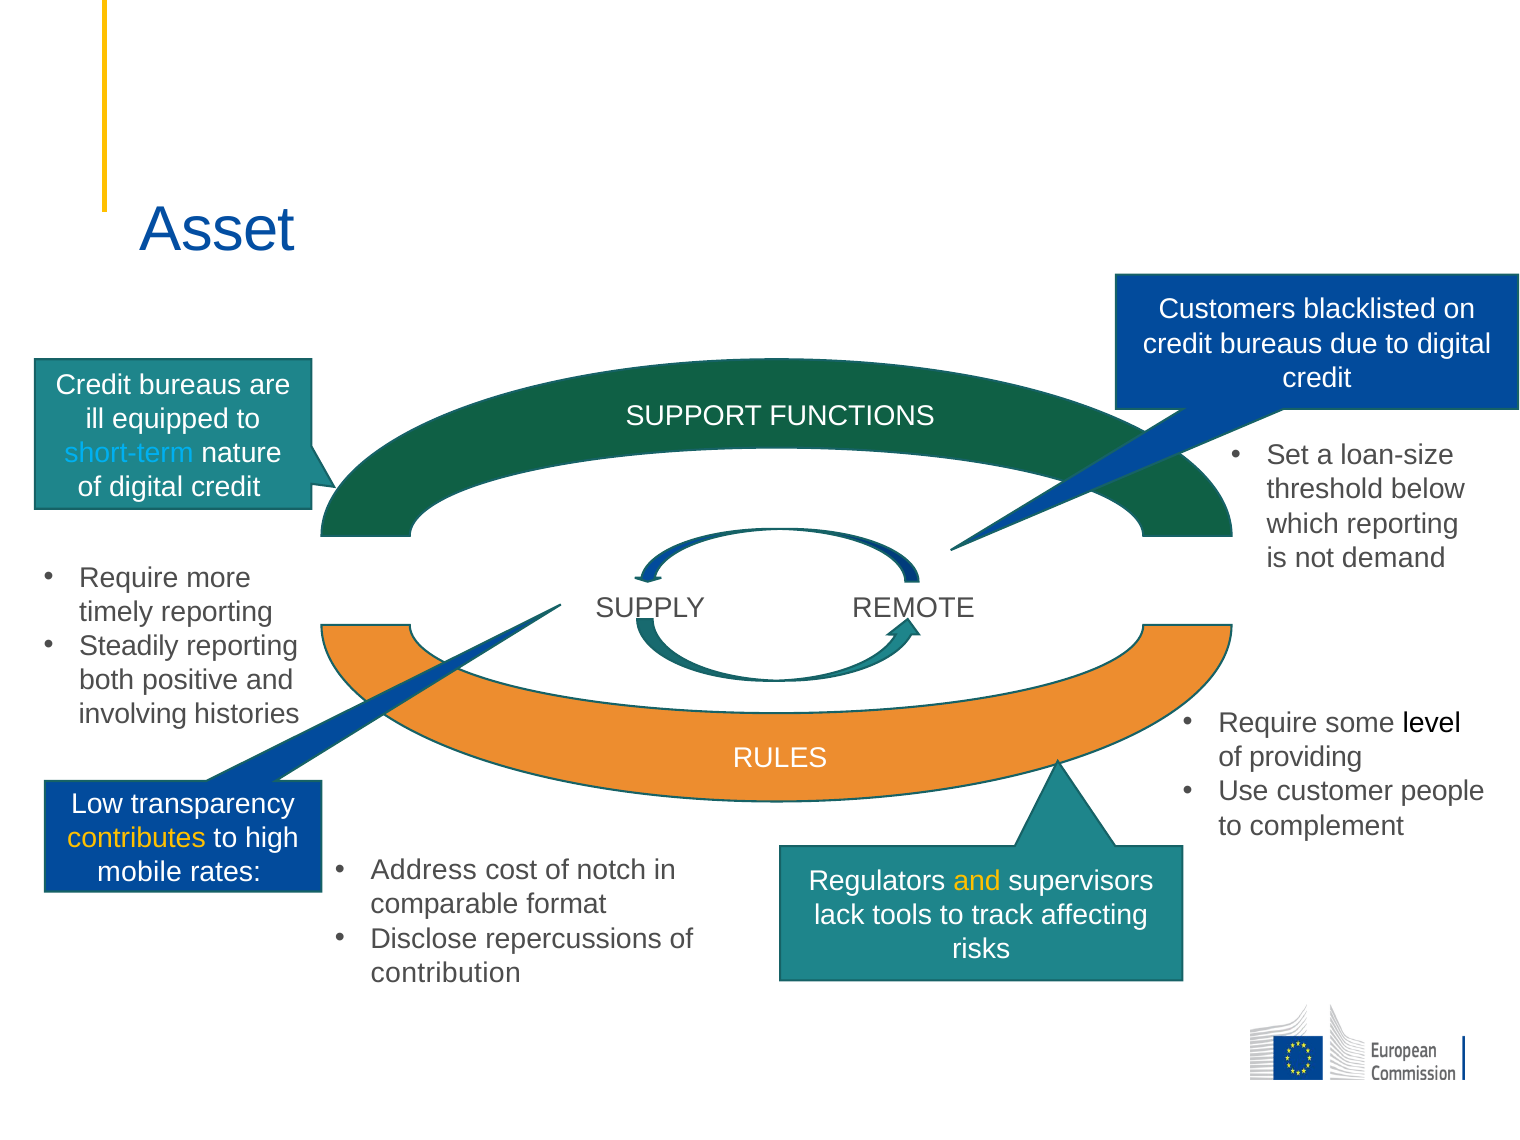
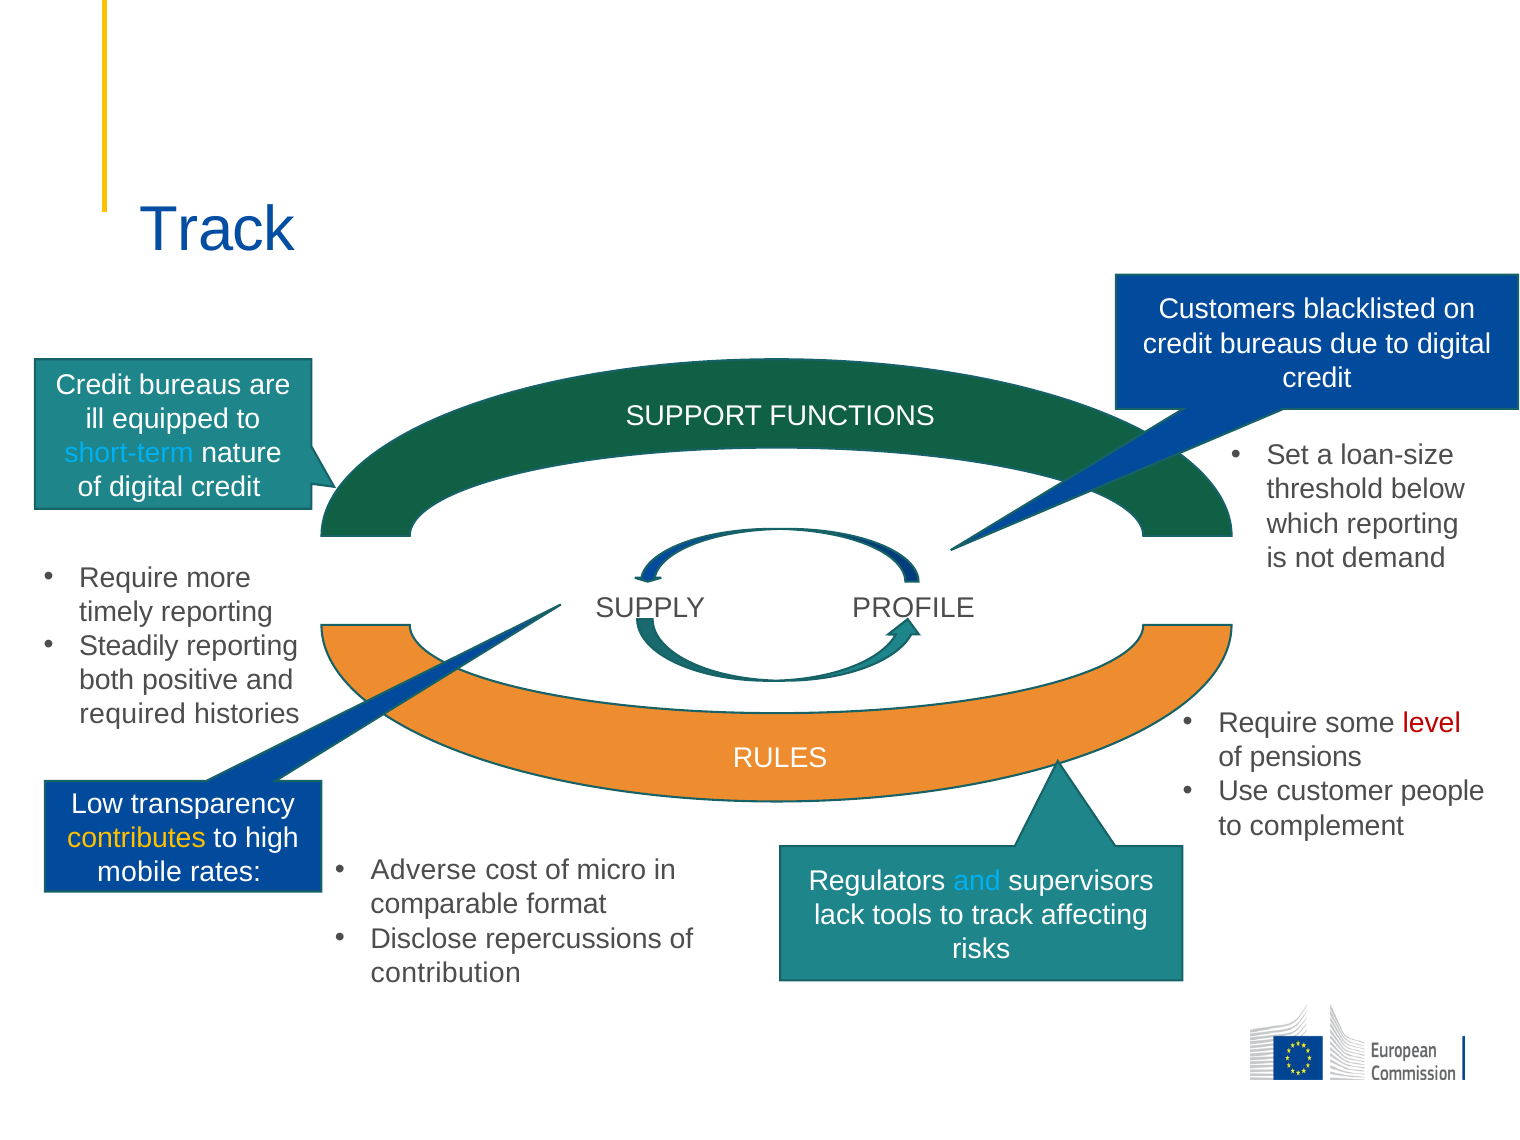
Asset at (218, 230): Asset -> Track
REMOTE: REMOTE -> PROFILE
involving: involving -> required
level colour: black -> red
providing: providing -> pensions
Address: Address -> Adverse
notch: notch -> micro
and at (977, 881) colour: yellow -> light blue
